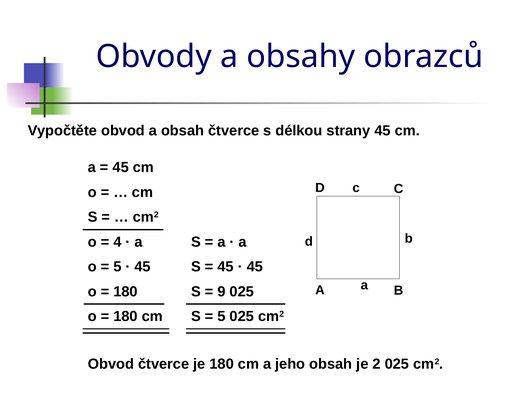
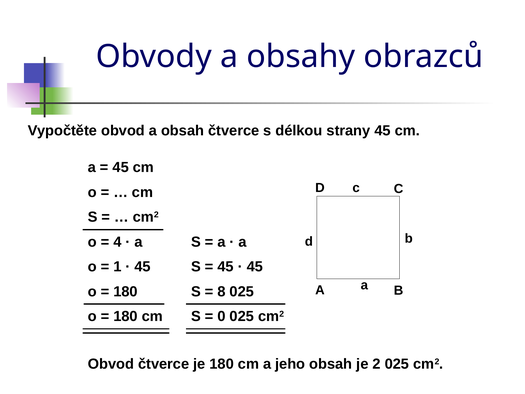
5 at (117, 267): 5 -> 1
9: 9 -> 8
5 at (222, 316): 5 -> 0
